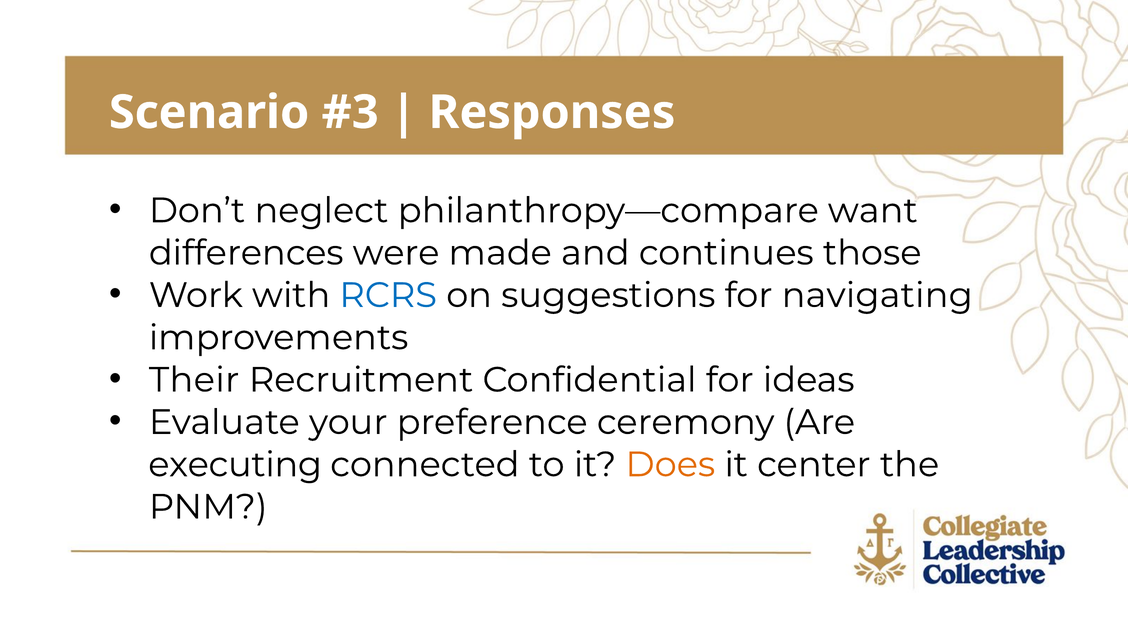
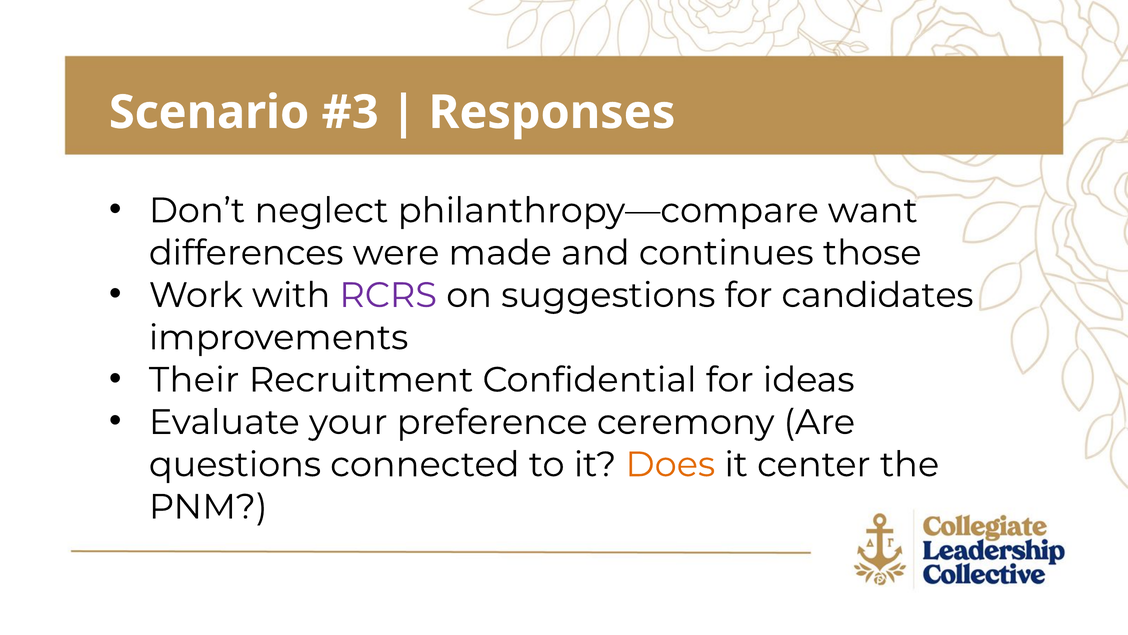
RCRS colour: blue -> purple
navigating: navigating -> candidates
executing: executing -> questions
